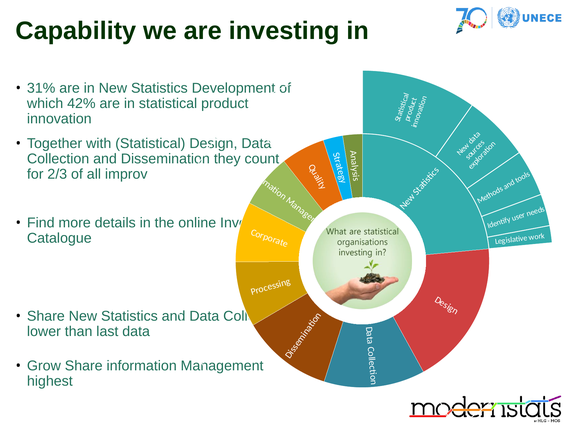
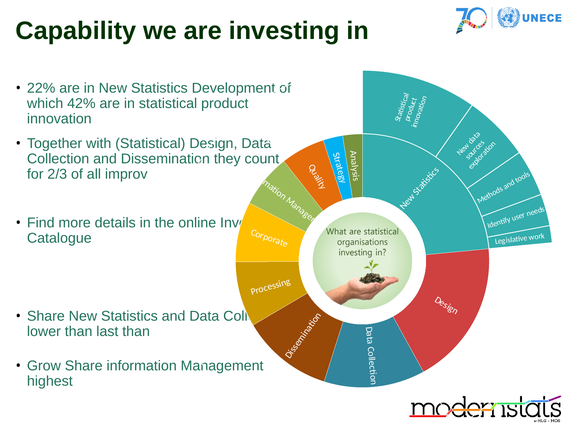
31%: 31% -> 22%
last data: data -> than
